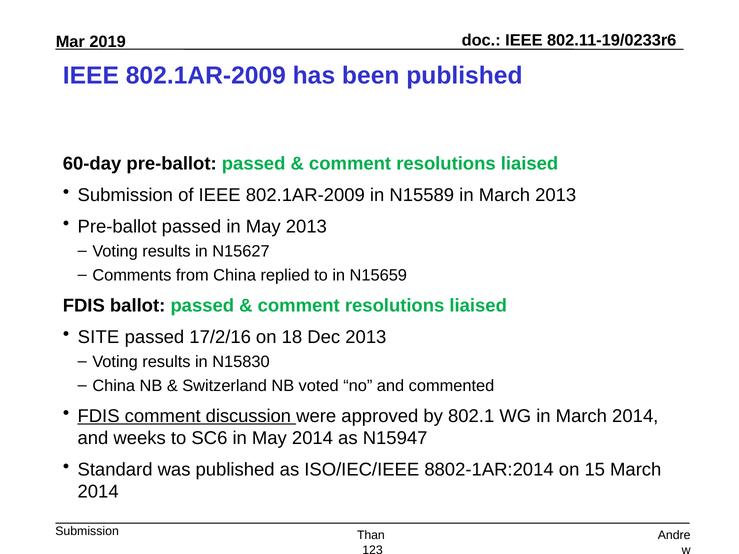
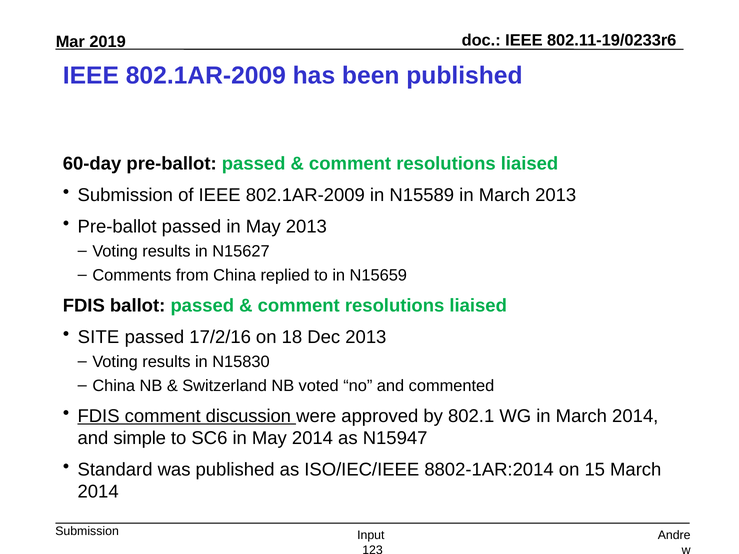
weeks: weeks -> simple
Than: Than -> Input
